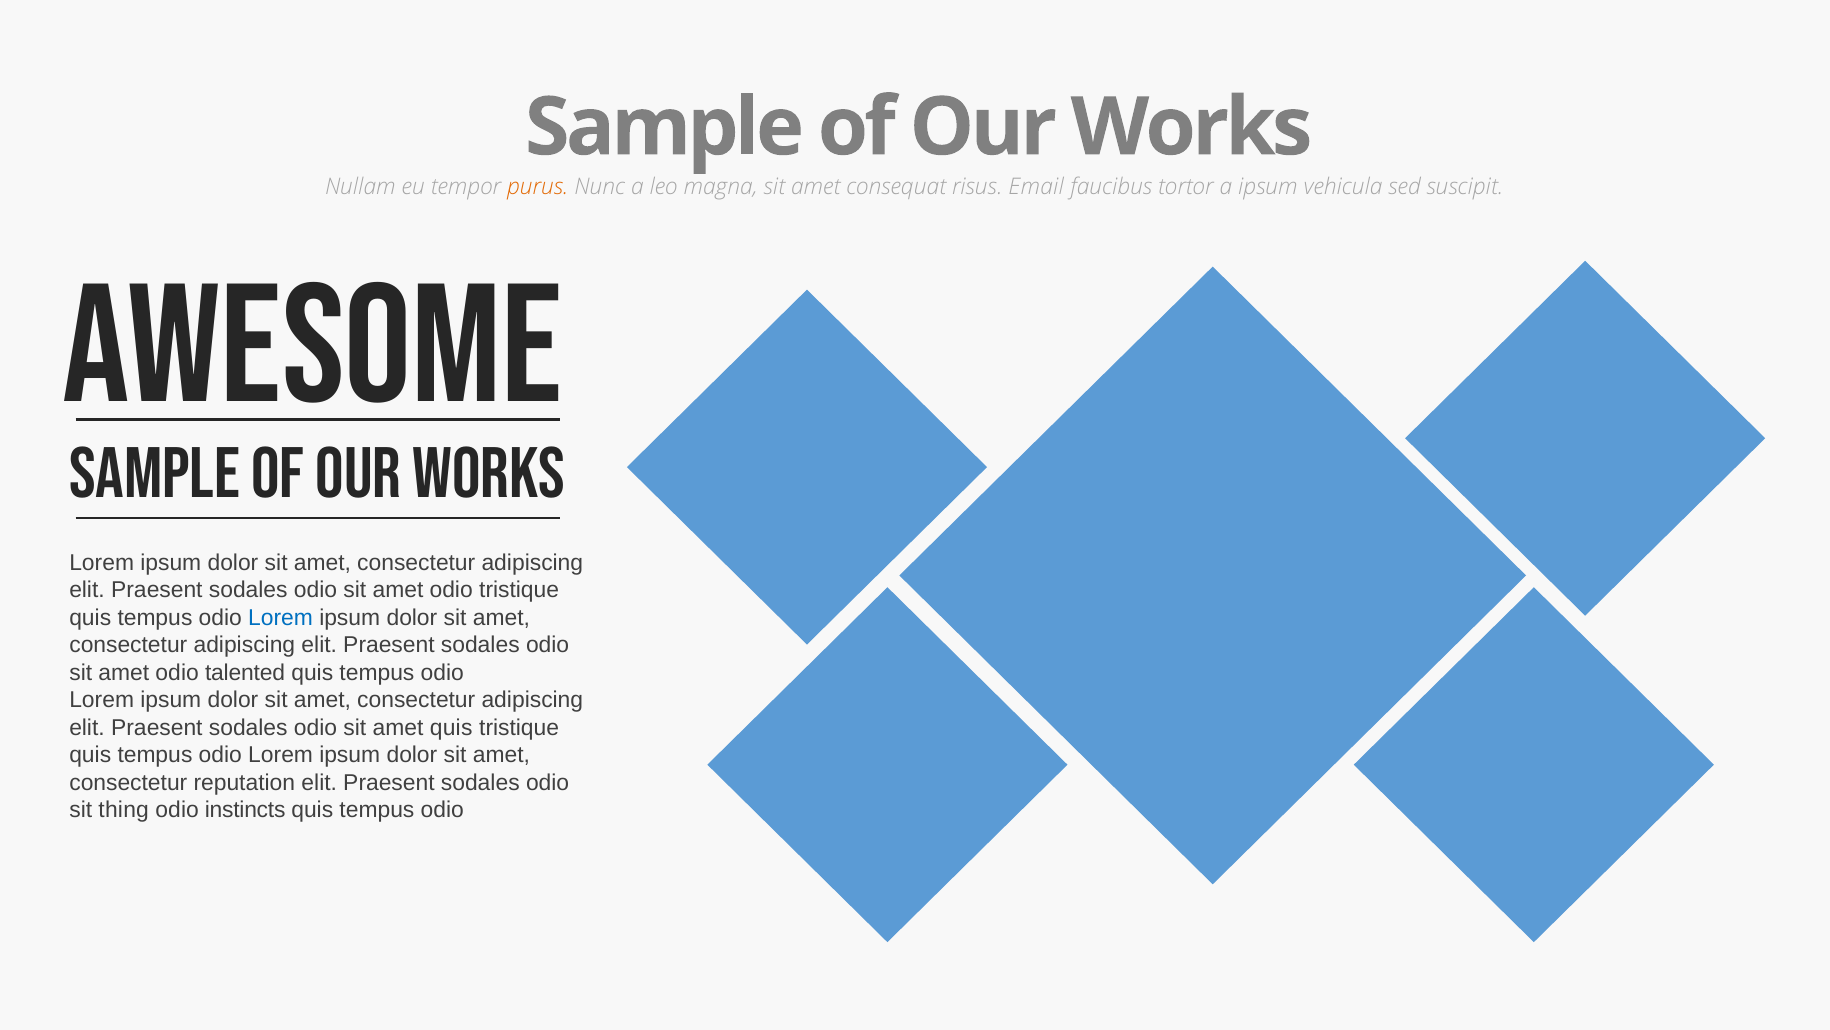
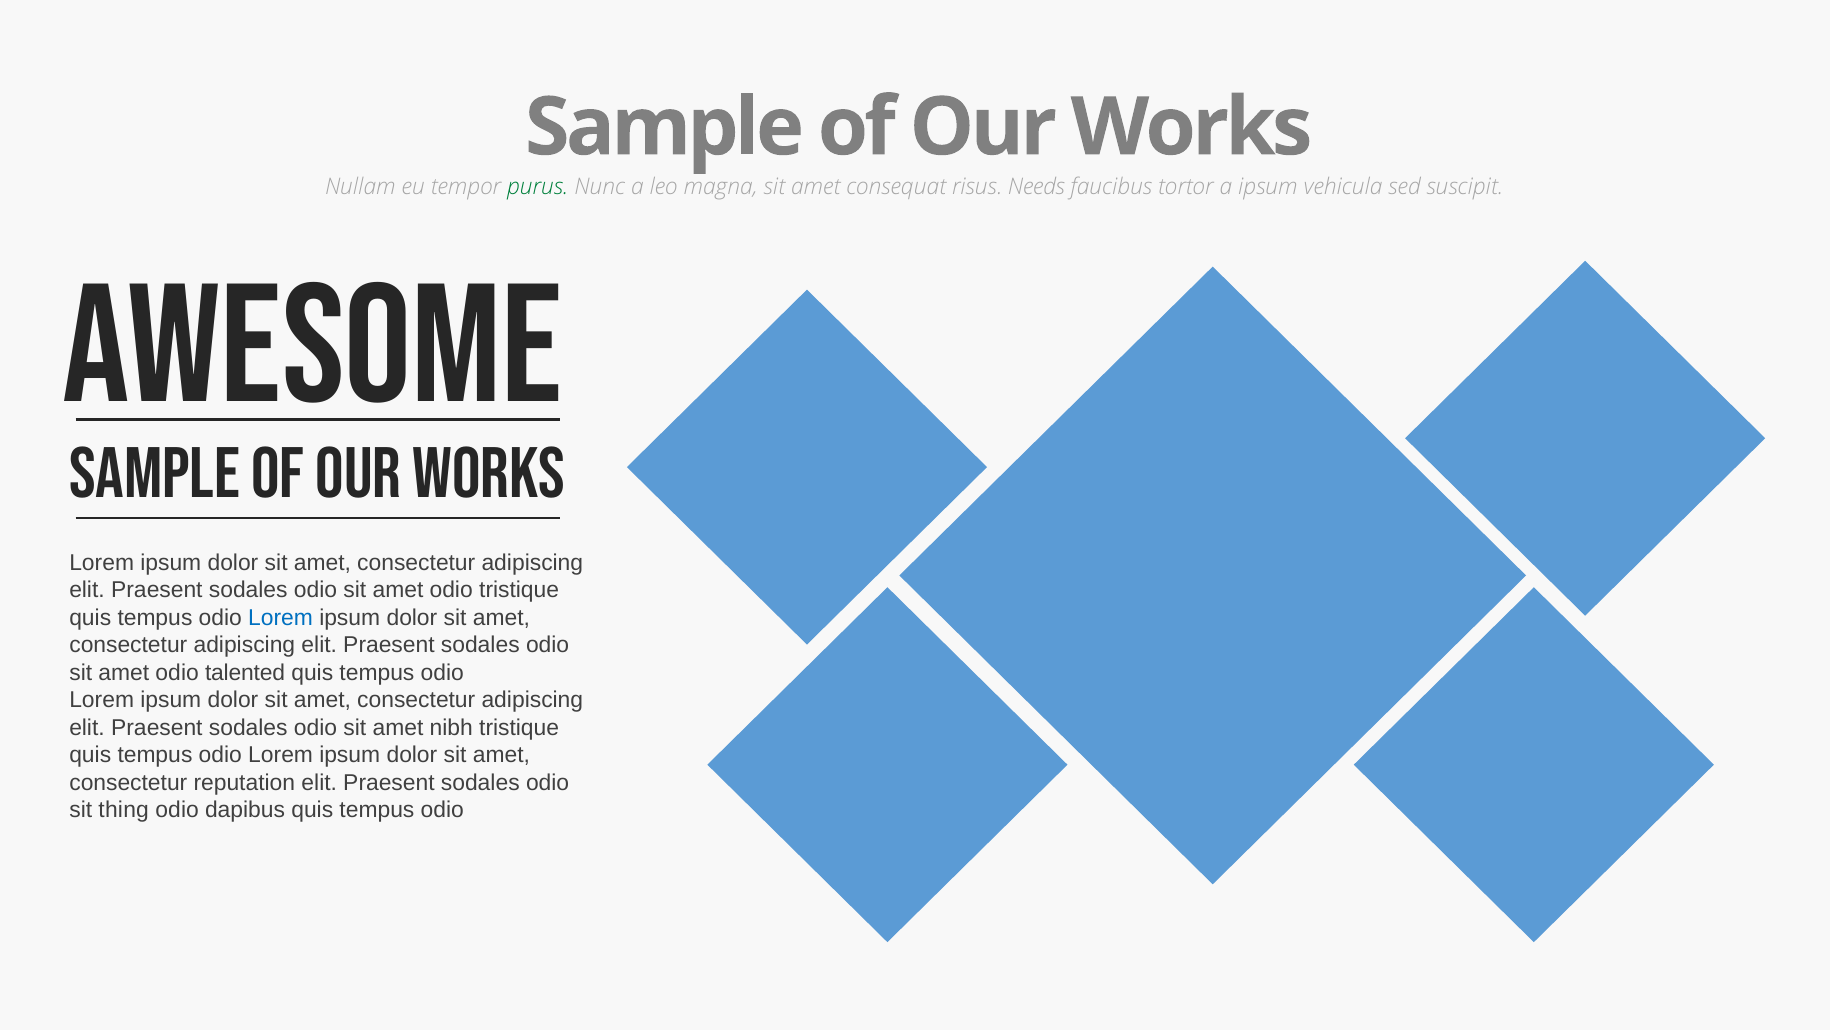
purus colour: orange -> green
Email: Email -> Needs
amet quis: quis -> nibh
instincts: instincts -> dapibus
